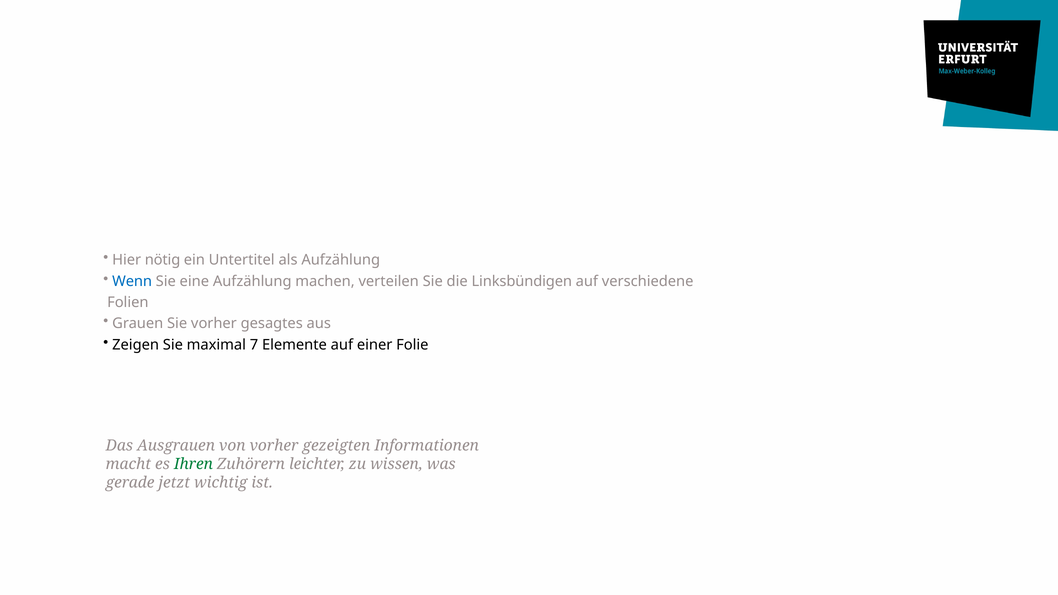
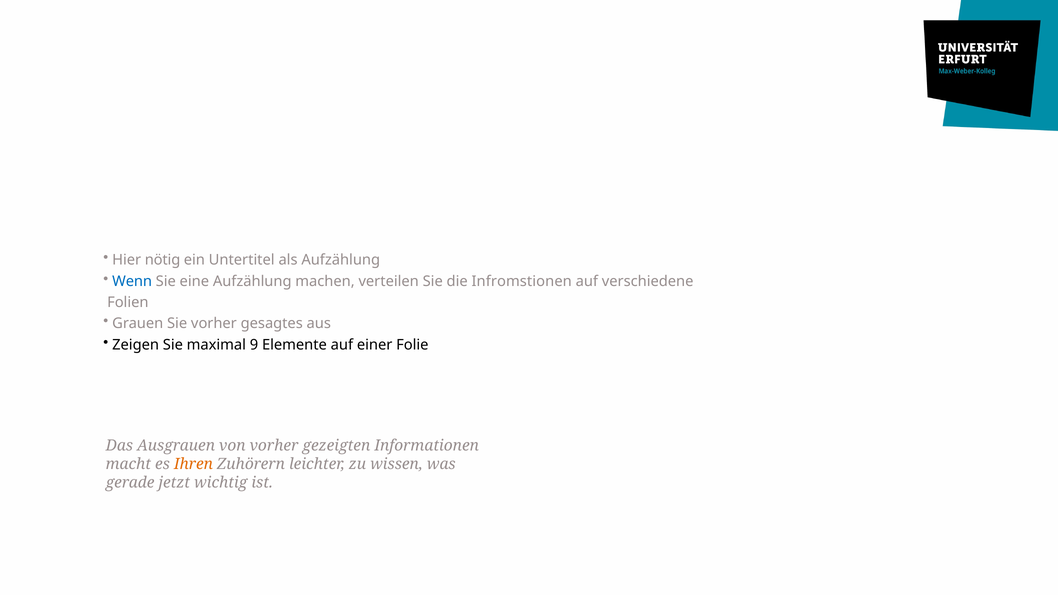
Linksbündigen: Linksbündigen -> Infromstionen
7: 7 -> 9
Ihren colour: green -> orange
